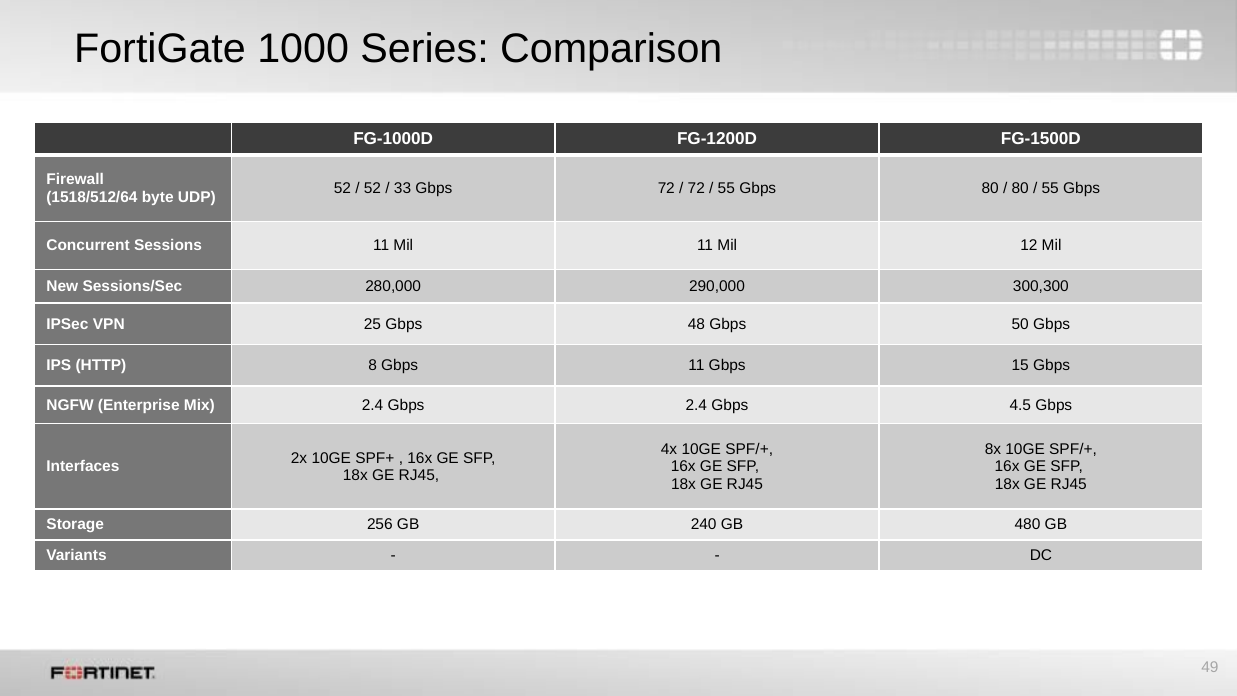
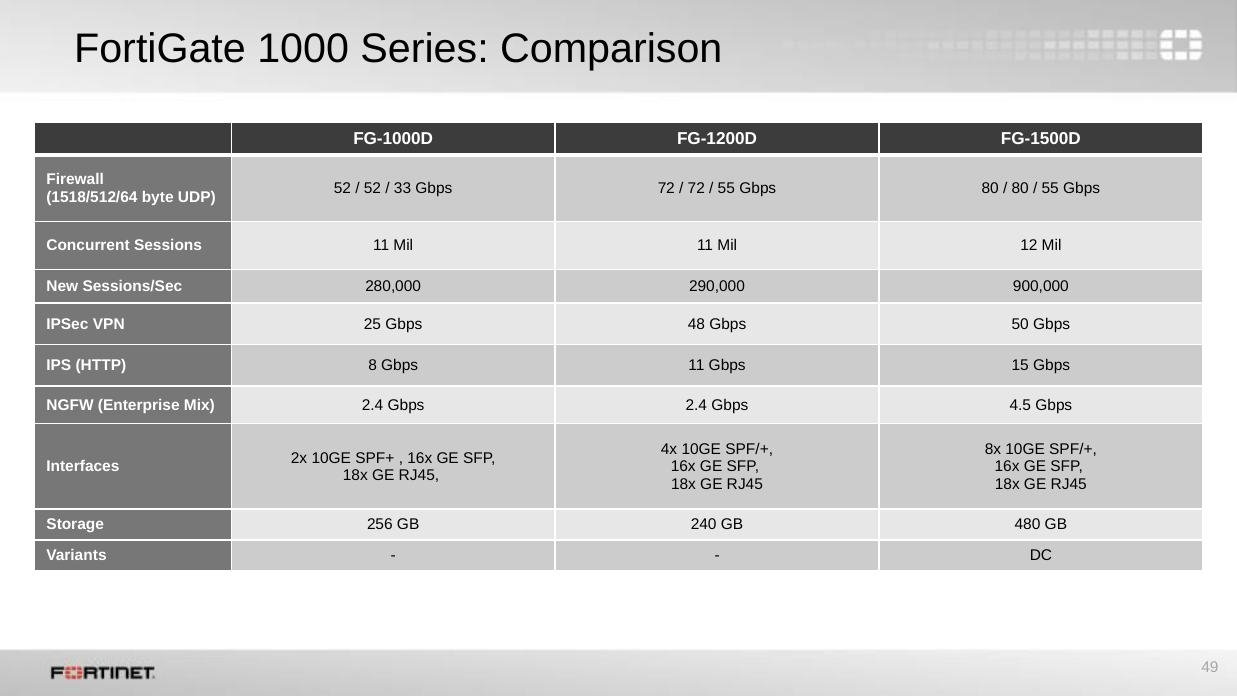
300,300: 300,300 -> 900,000
